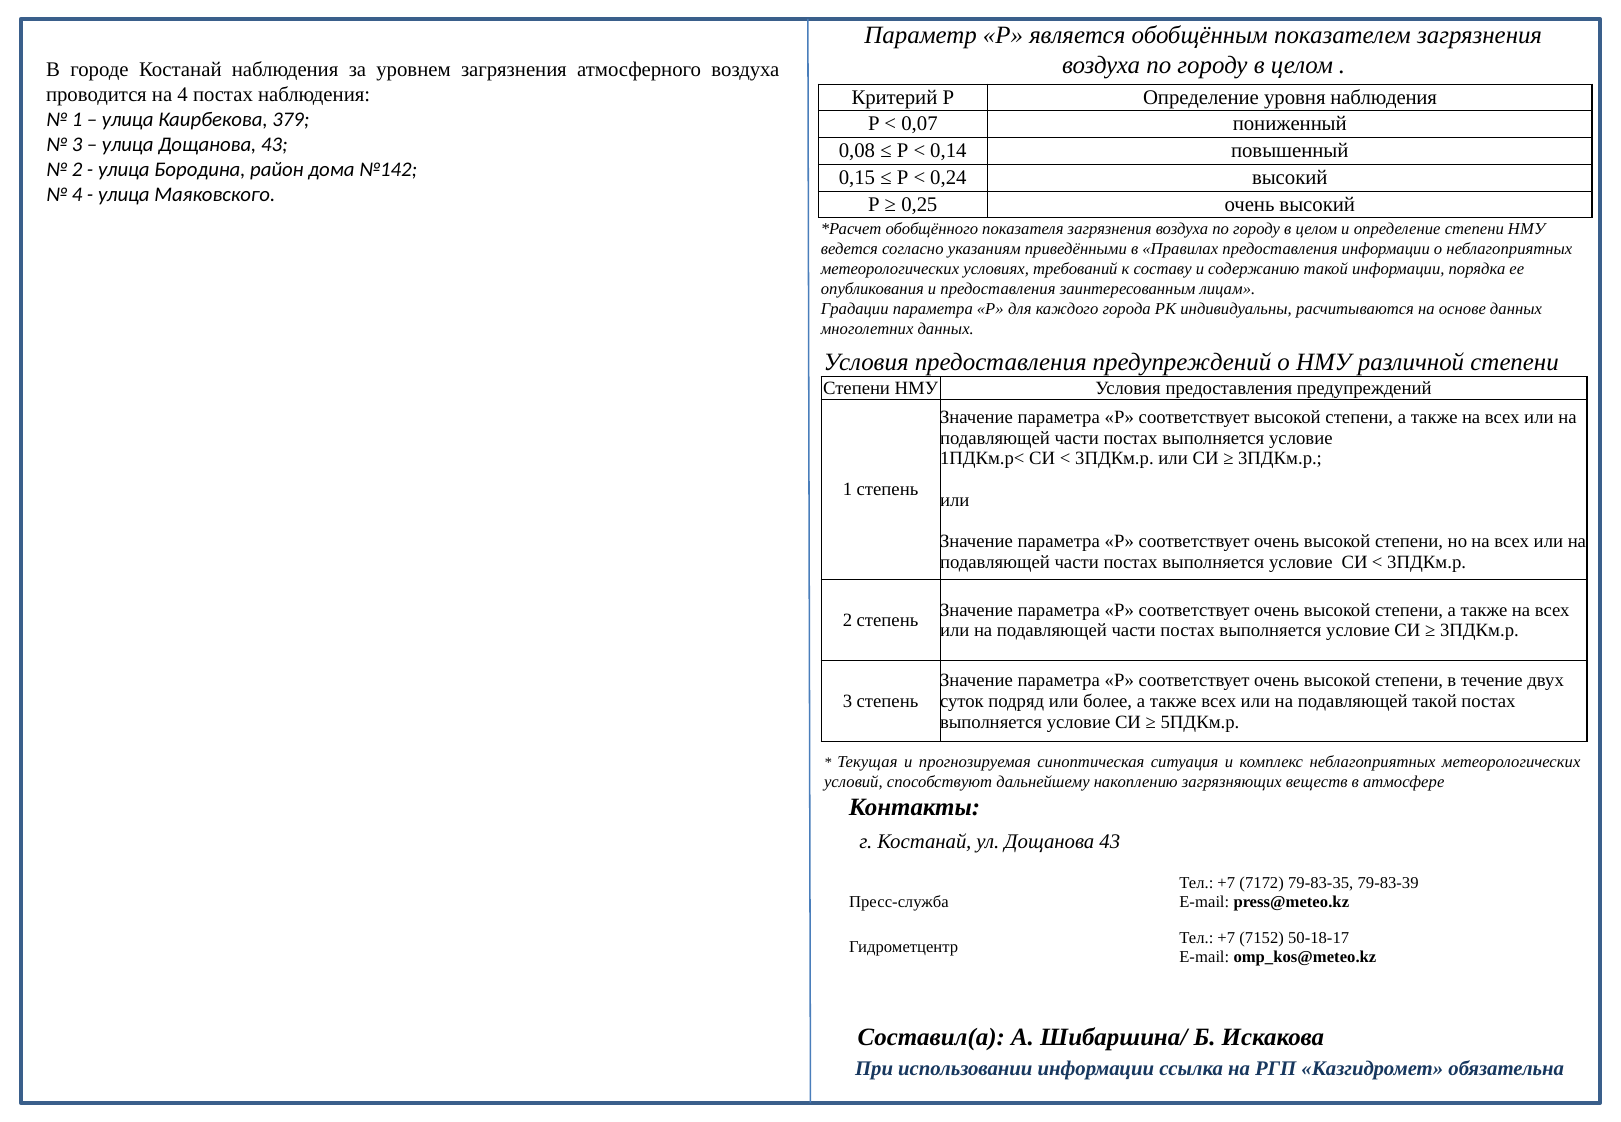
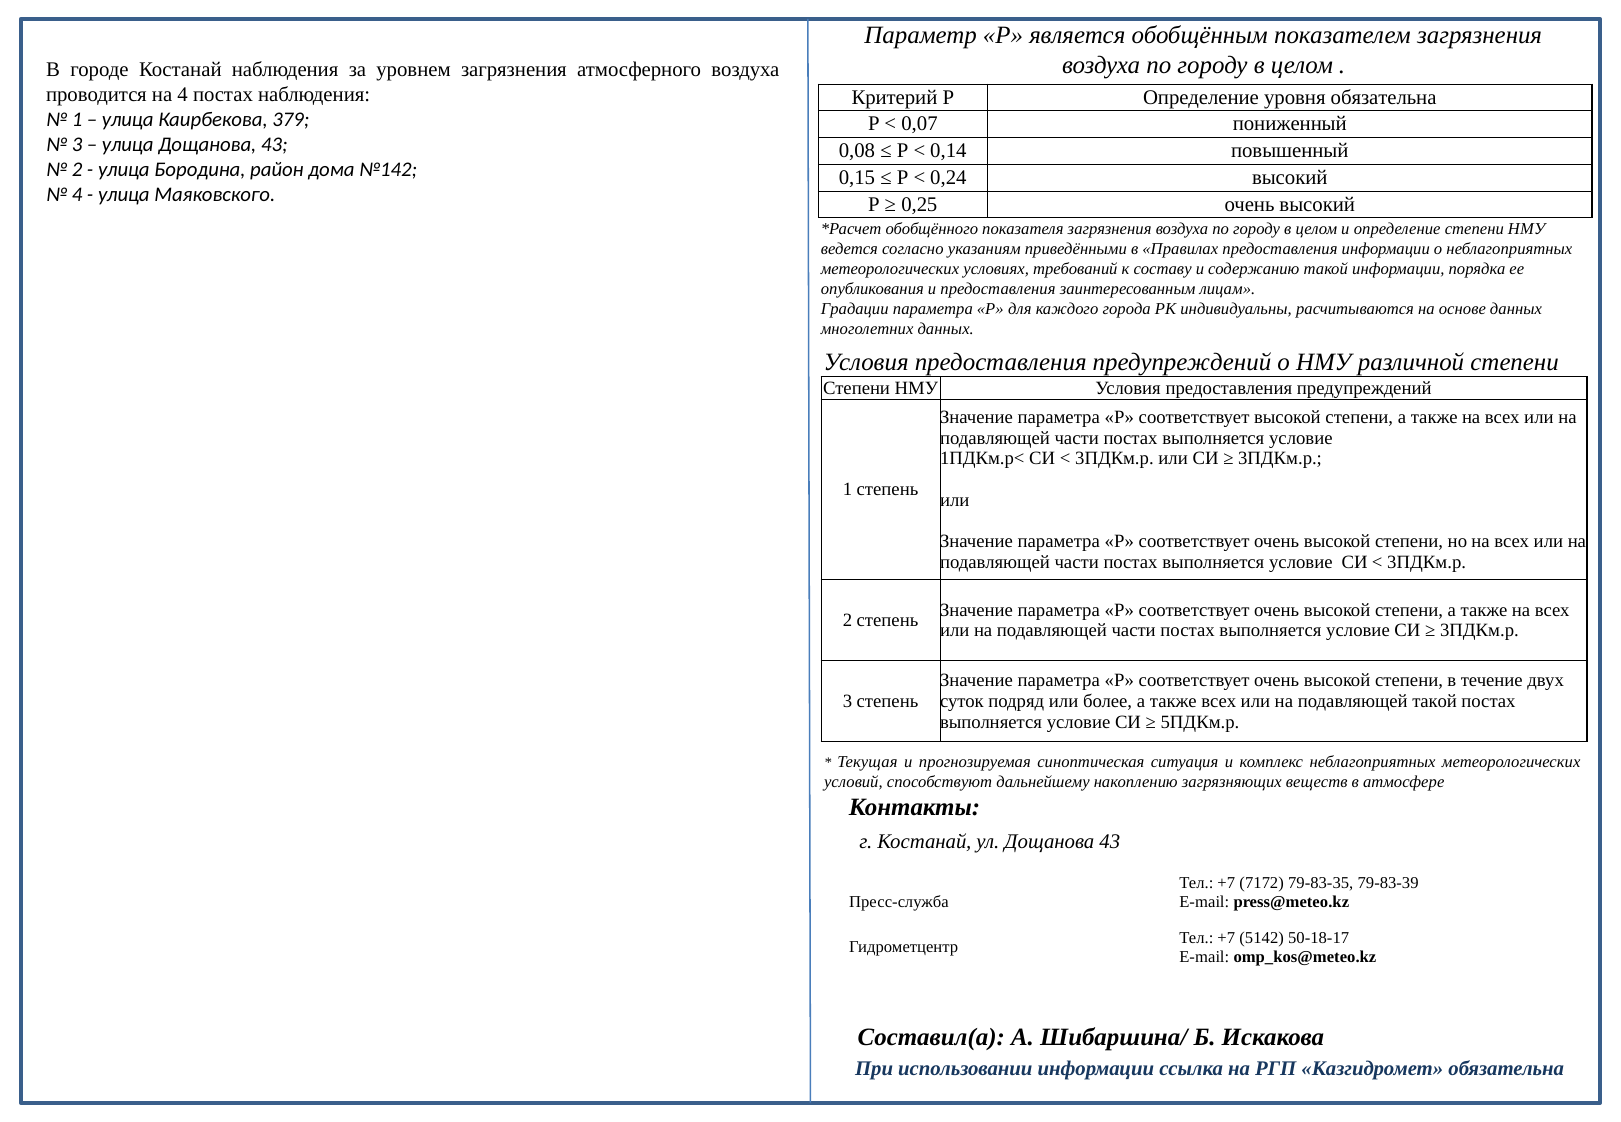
уровня наблюдения: наблюдения -> обязательна
7152: 7152 -> 5142
